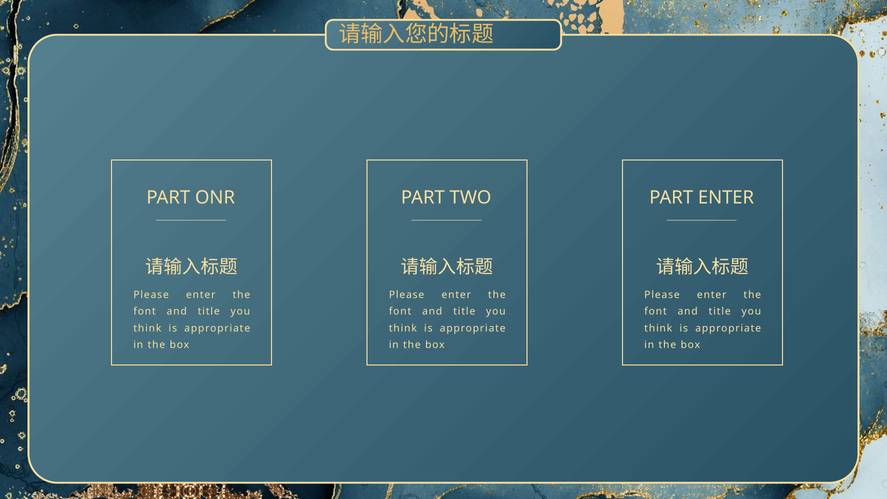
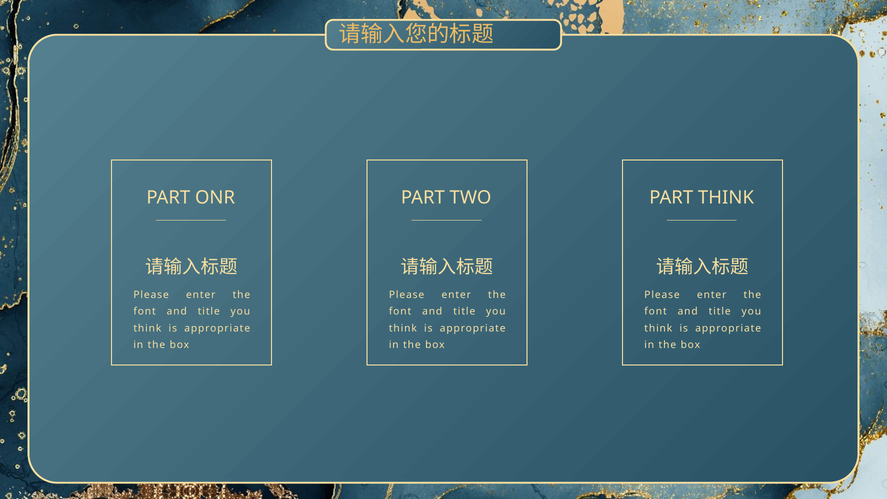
PART ENTER: ENTER -> THINK
